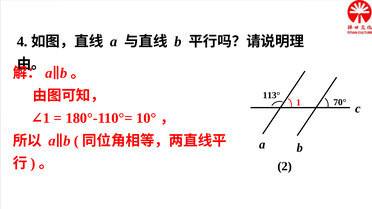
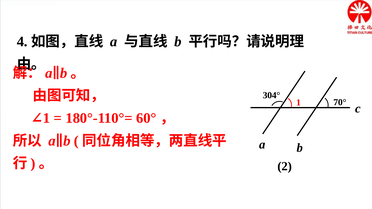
113°: 113° -> 304°
10°: 10° -> 60°
